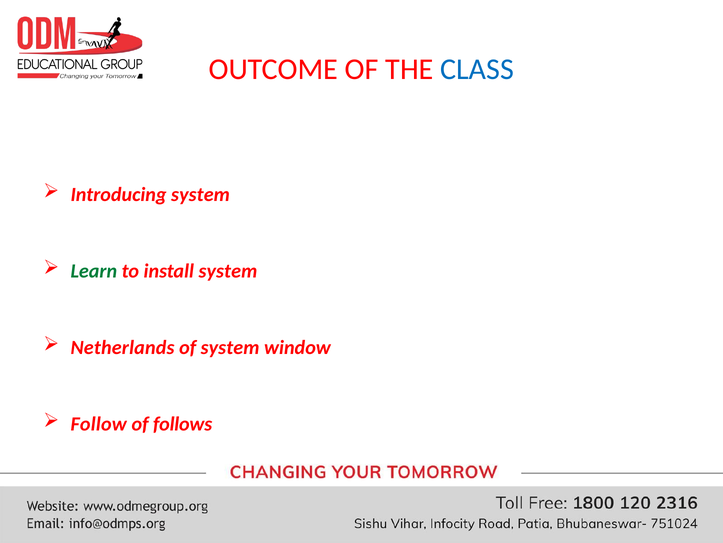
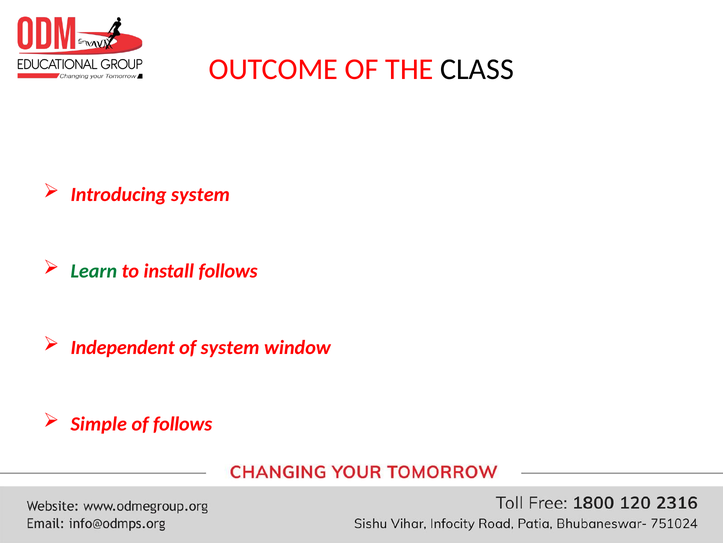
CLASS colour: blue -> black
install system: system -> follows
Netherlands: Netherlands -> Independent
Follow: Follow -> Simple
